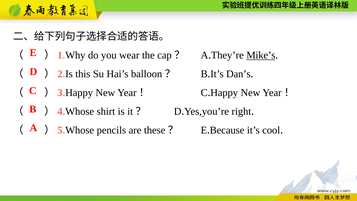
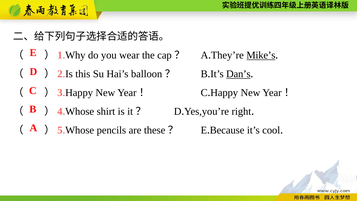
Dan’s underline: none -> present
